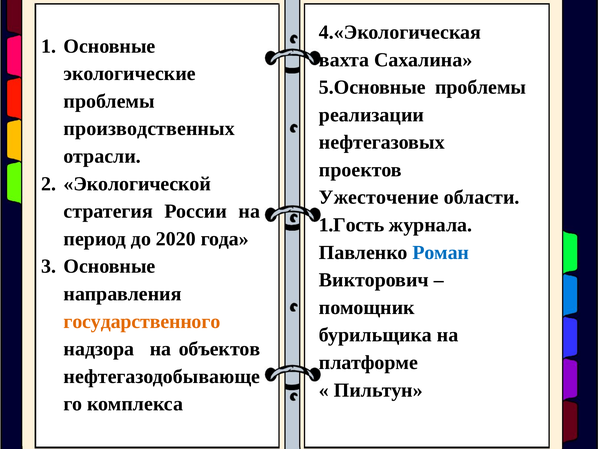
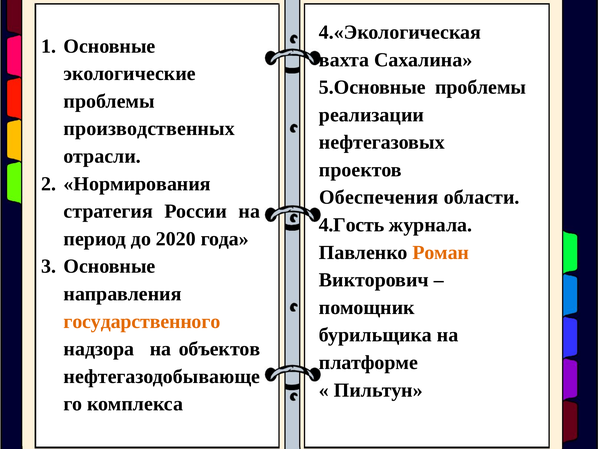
Экологической: Экологической -> Нормирования
Ужесточение: Ужесточение -> Обеспечения
1.Гость: 1.Гость -> 4.Гость
Роман colour: blue -> orange
